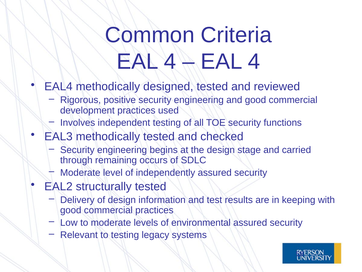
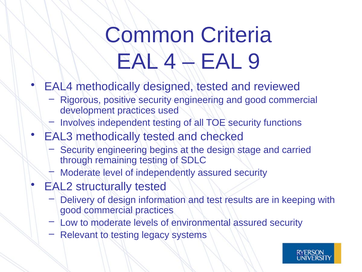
4 at (254, 62): 4 -> 9
remaining occurs: occurs -> testing
